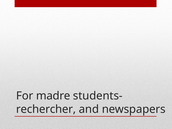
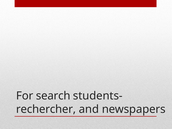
madre: madre -> search
